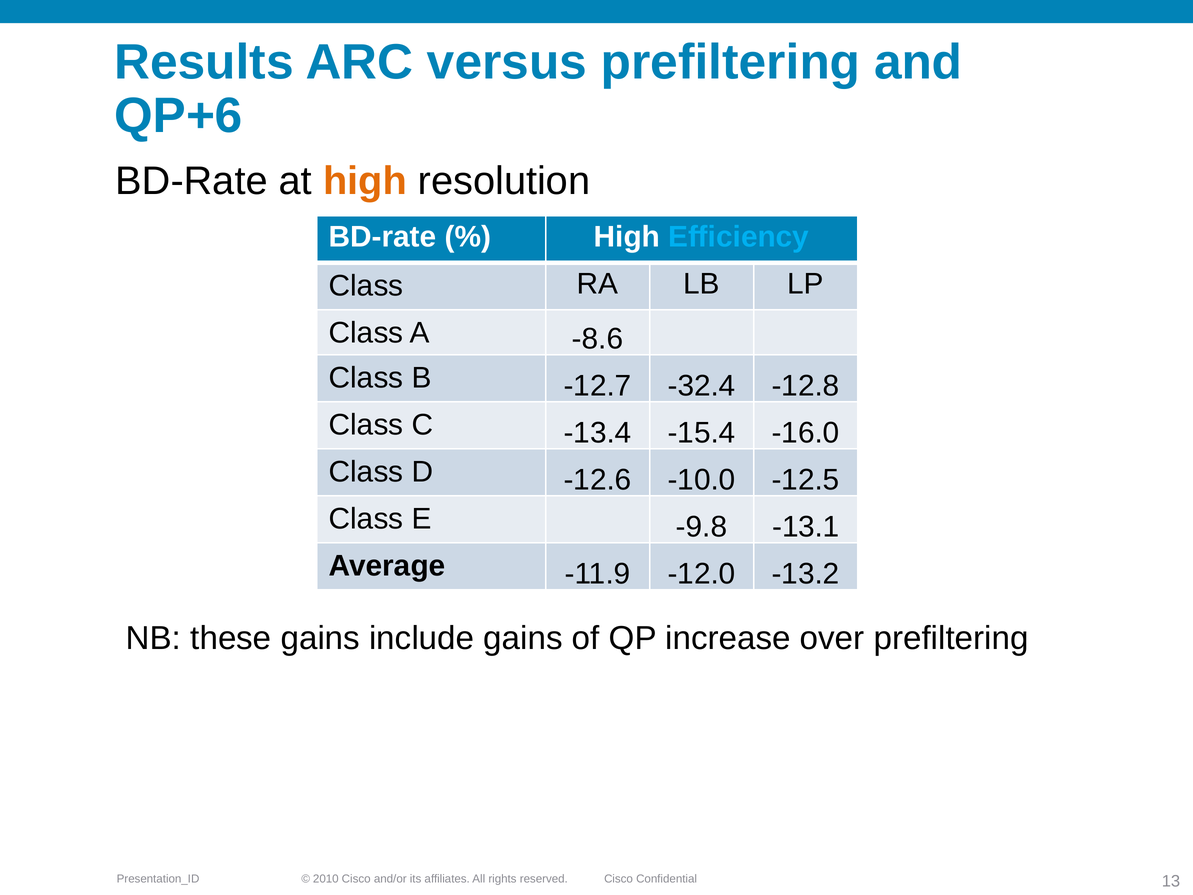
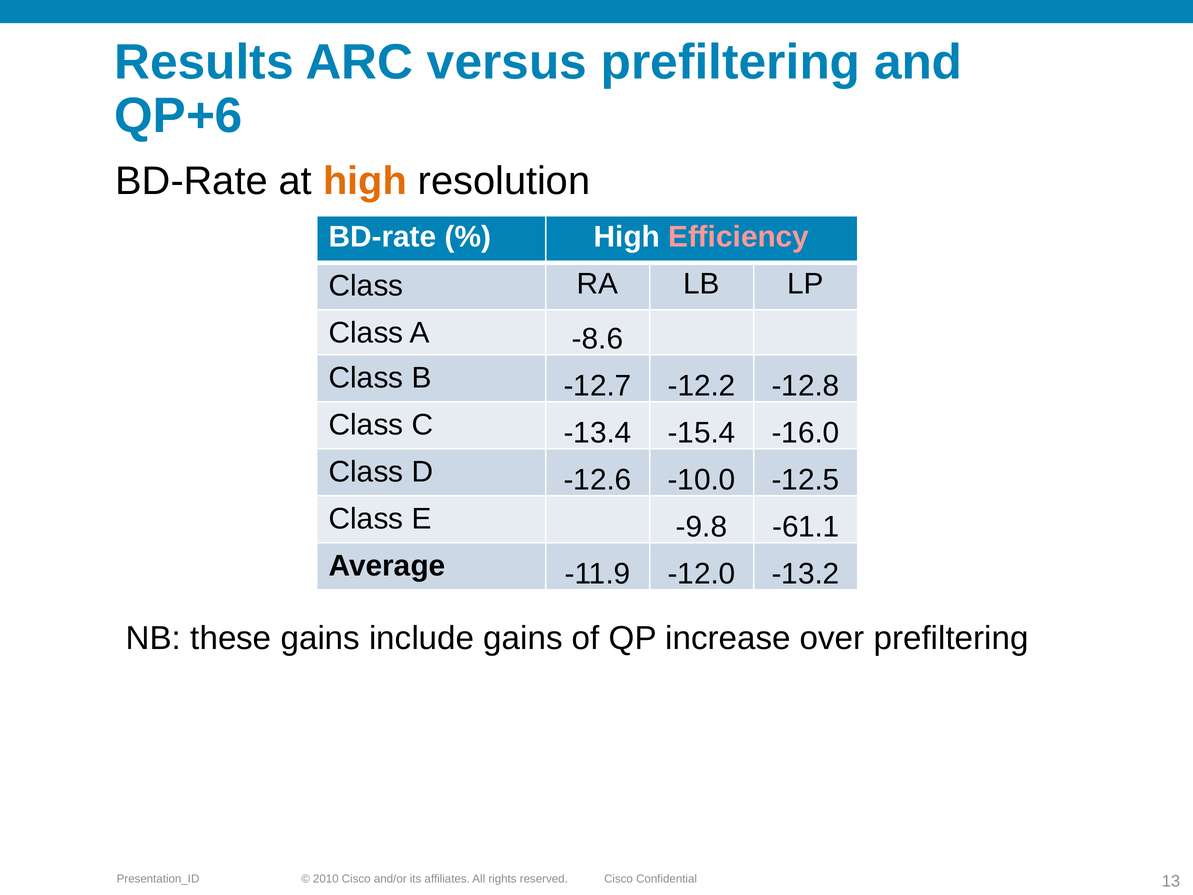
Efficiency colour: light blue -> pink
-32.4: -32.4 -> -12.2
-13.1: -13.1 -> -61.1
